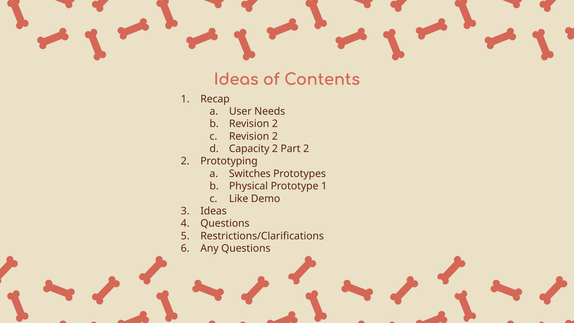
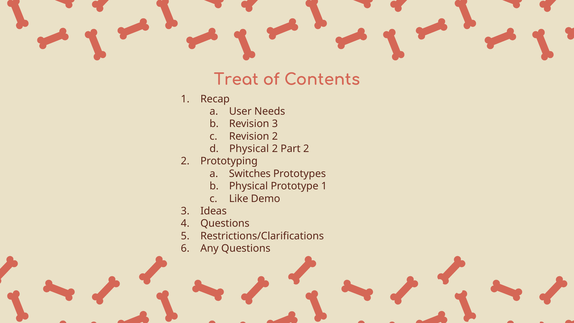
Ideas at (236, 80): Ideas -> Treat
2 at (275, 124): 2 -> 3
Capacity at (249, 149): Capacity -> Physical
